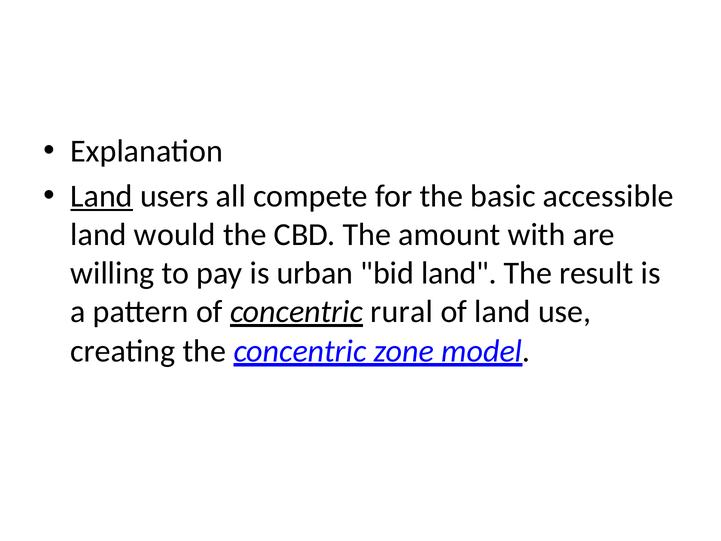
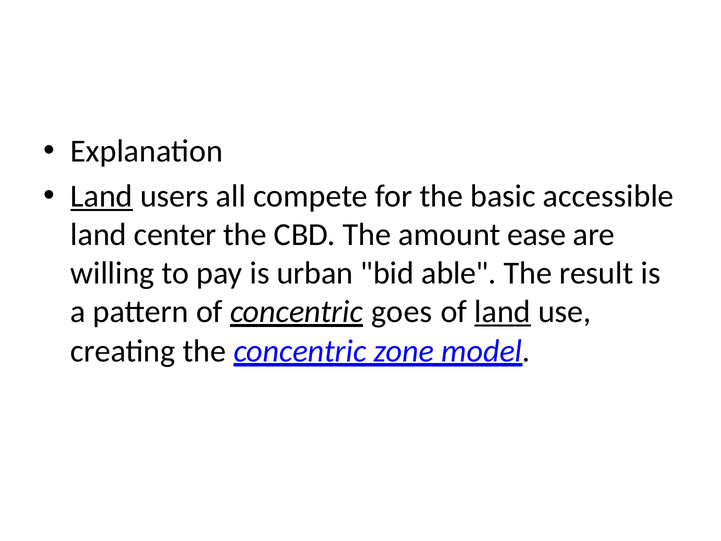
would: would -> center
with: with -> ease
bid land: land -> able
rural: rural -> goes
land at (503, 312) underline: none -> present
